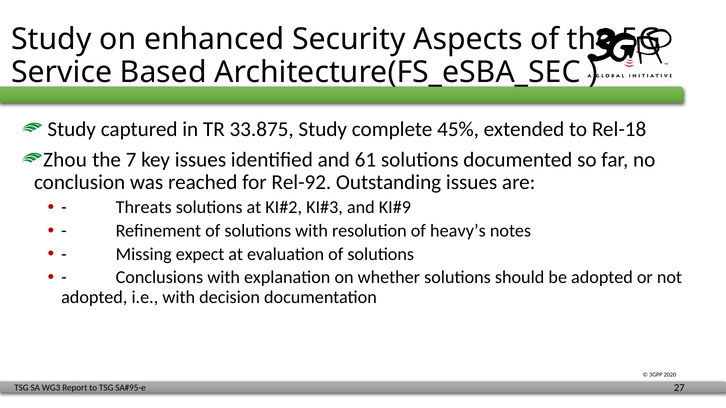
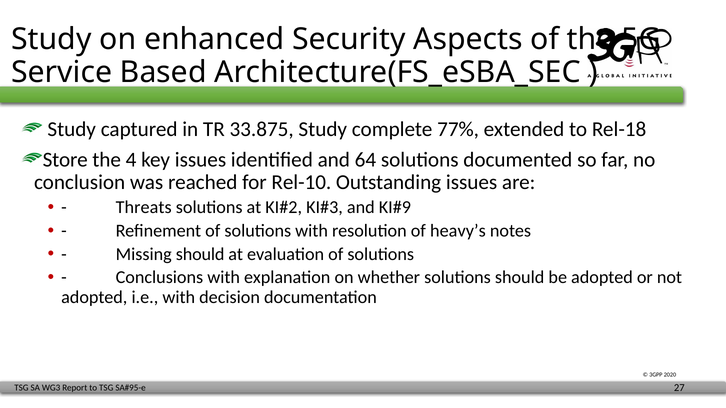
45%: 45% -> 77%
Zhou: Zhou -> Store
7: 7 -> 4
61: 61 -> 64
Rel-92: Rel-92 -> Rel-10
Missing expect: expect -> should
